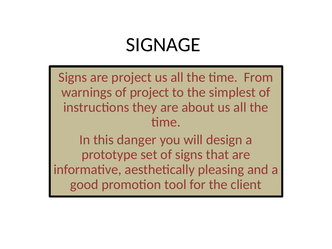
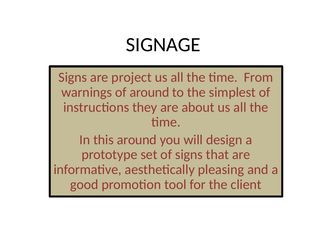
of project: project -> around
this danger: danger -> around
